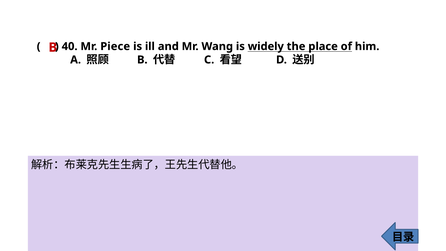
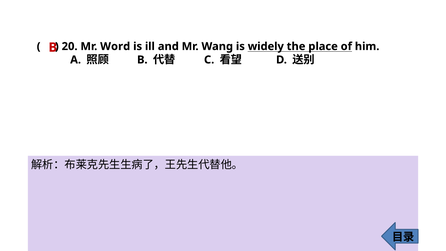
40: 40 -> 20
Piece: Piece -> Word
